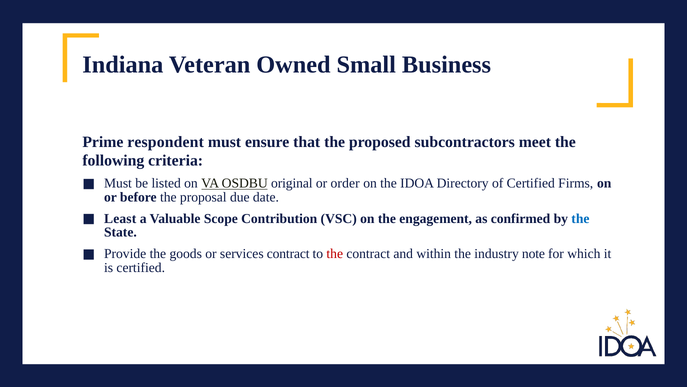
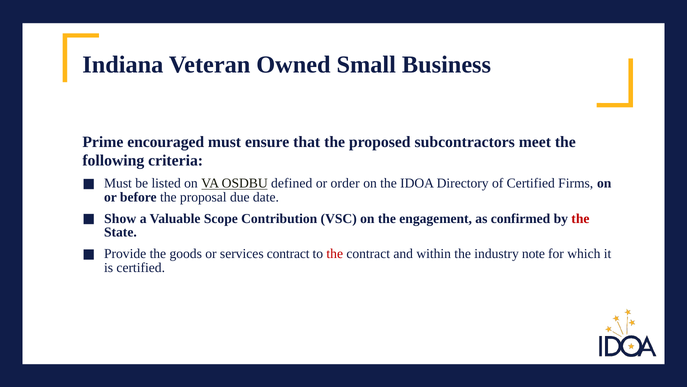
respondent: respondent -> encouraged
original: original -> defined
Least: Least -> Show
the at (580, 218) colour: blue -> red
